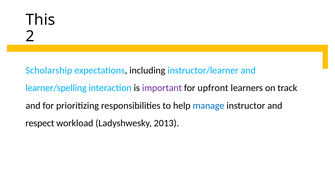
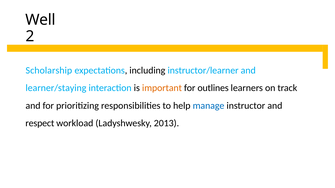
This: This -> Well
learner/spelling: learner/spelling -> learner/staying
important colour: purple -> orange
upfront: upfront -> outlines
